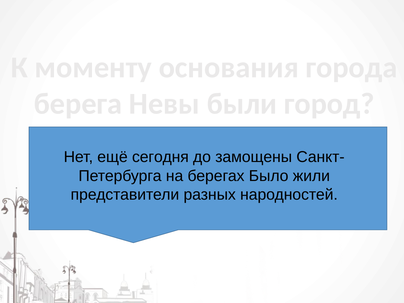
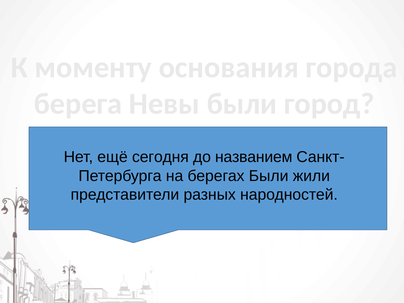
замощены: замощены -> названием
берегах Было: Было -> Были
